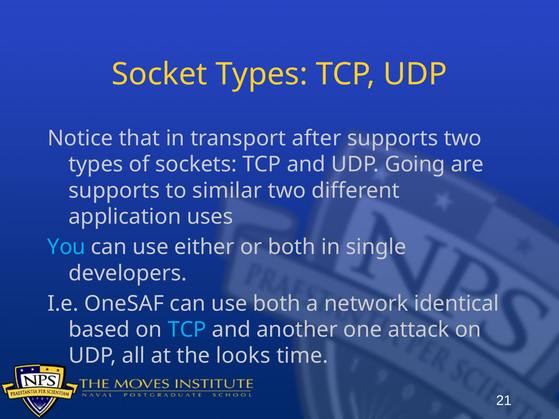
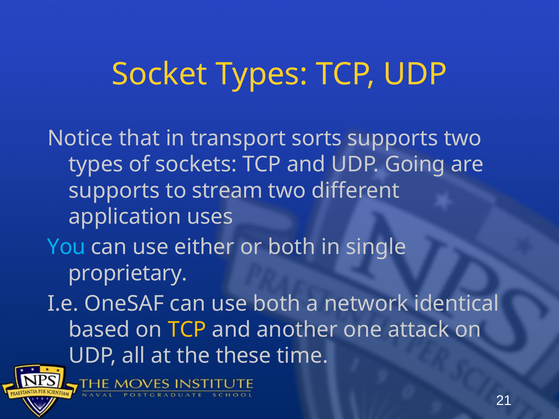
after: after -> sorts
similar: similar -> stream
developers: developers -> proprietary
TCP at (187, 330) colour: light blue -> yellow
looks: looks -> these
